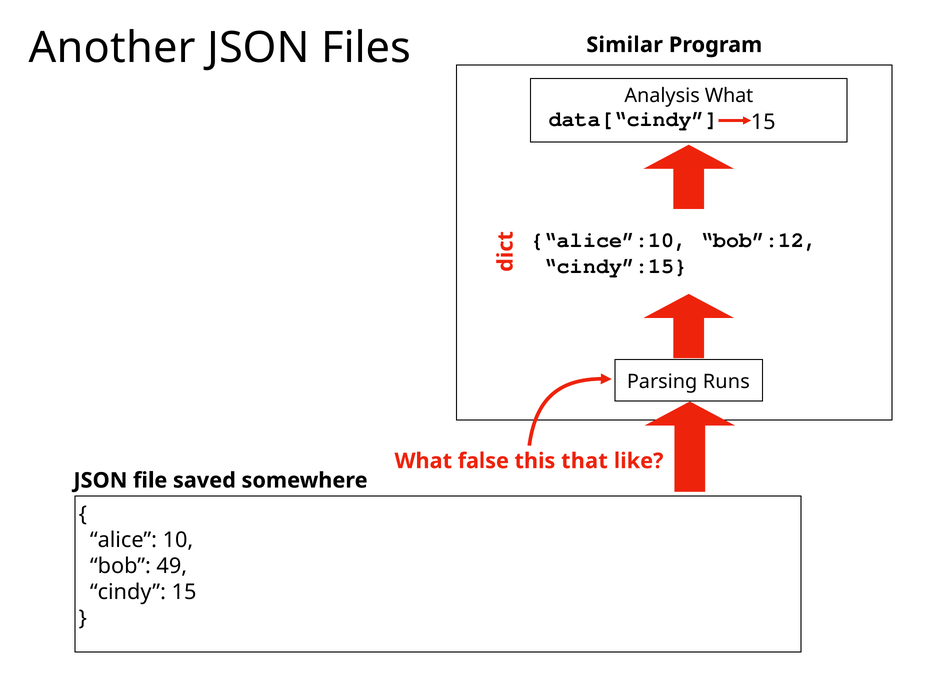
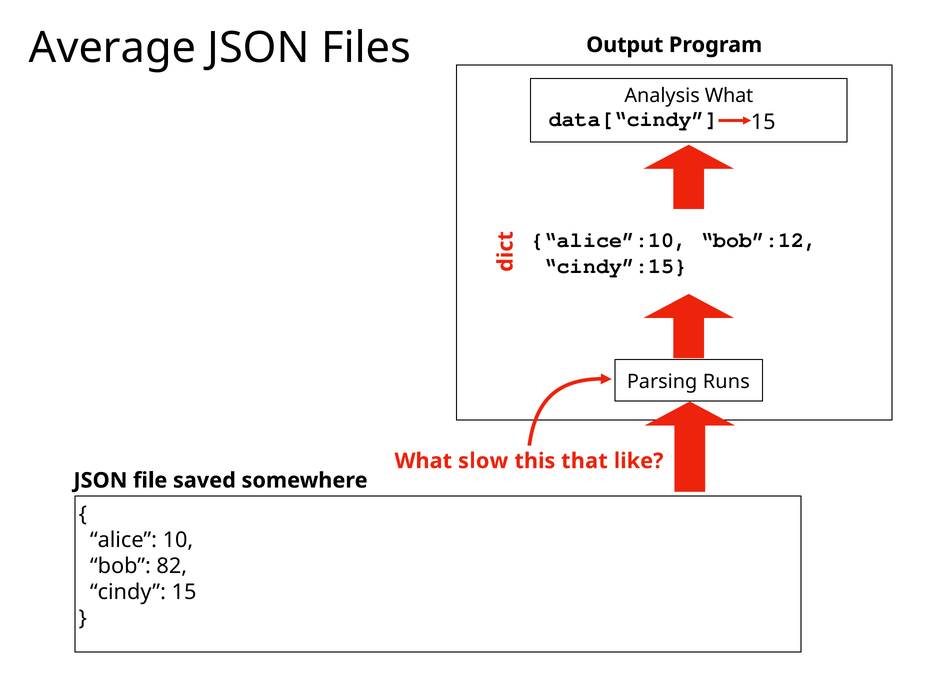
Another: Another -> Average
Similar: Similar -> Output
false: false -> slow
49: 49 -> 82
